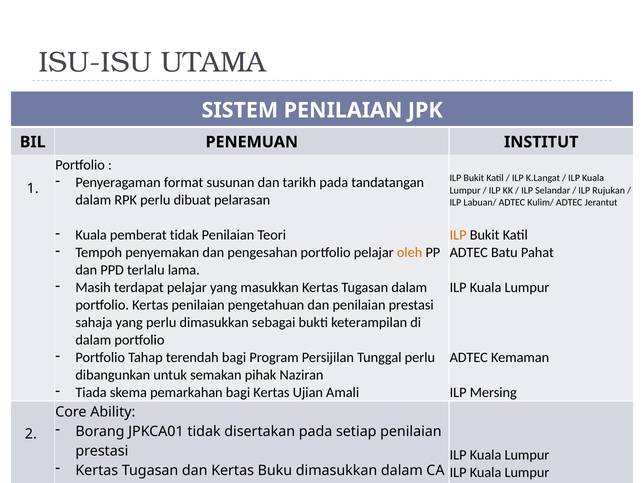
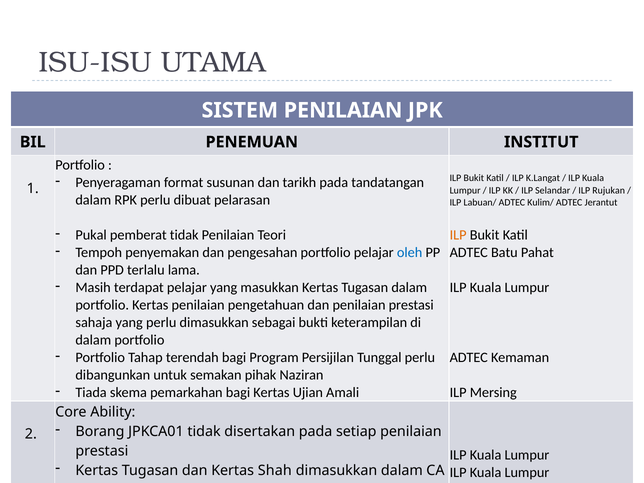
Kuala at (91, 235): Kuala -> Pukal
oleh colour: orange -> blue
Buku: Buku -> Shah
